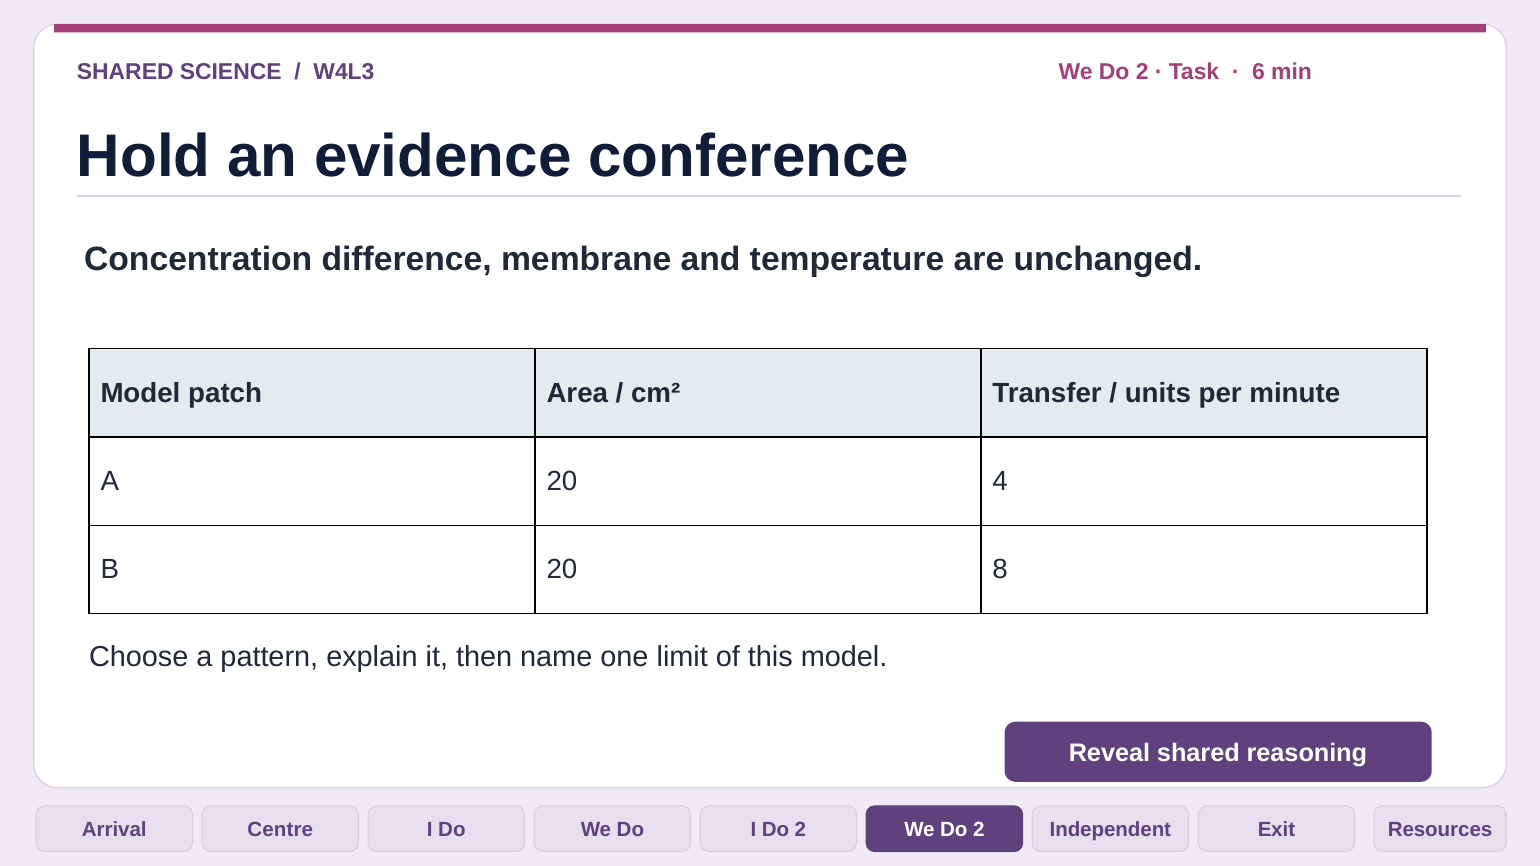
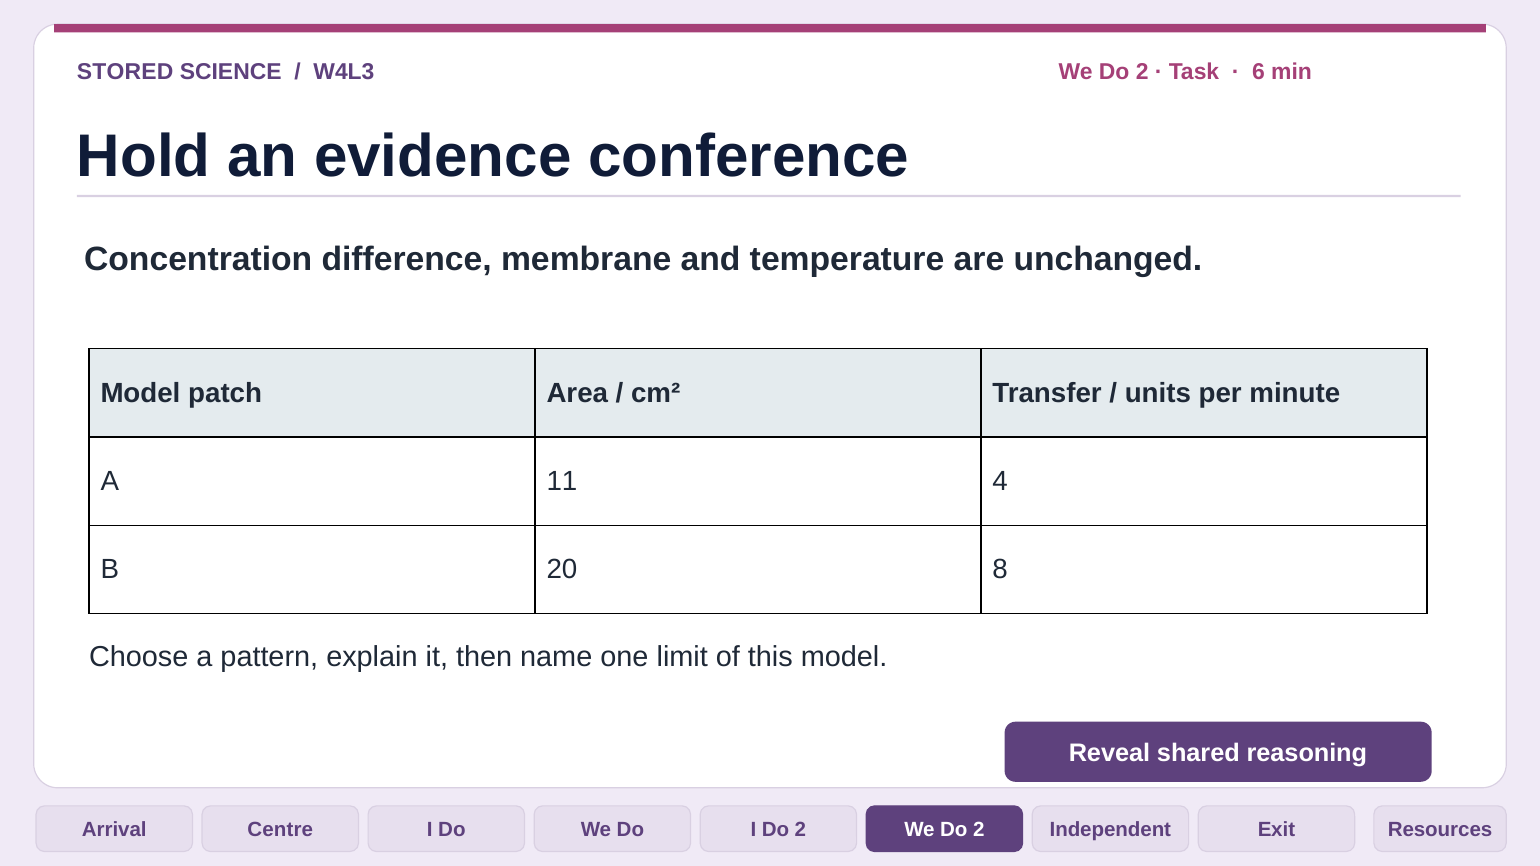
SHARED at (125, 72): SHARED -> STORED
A 20: 20 -> 11
